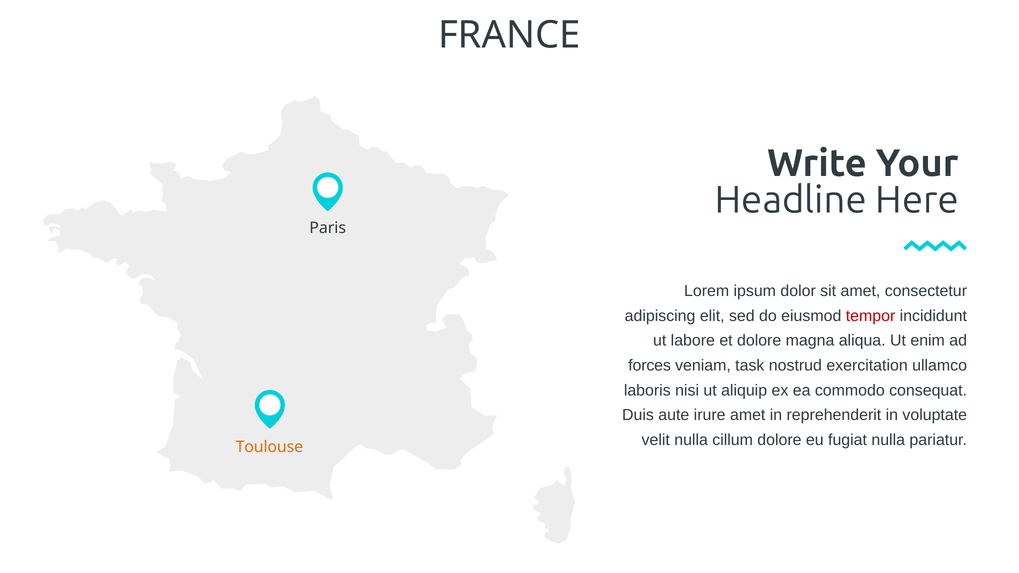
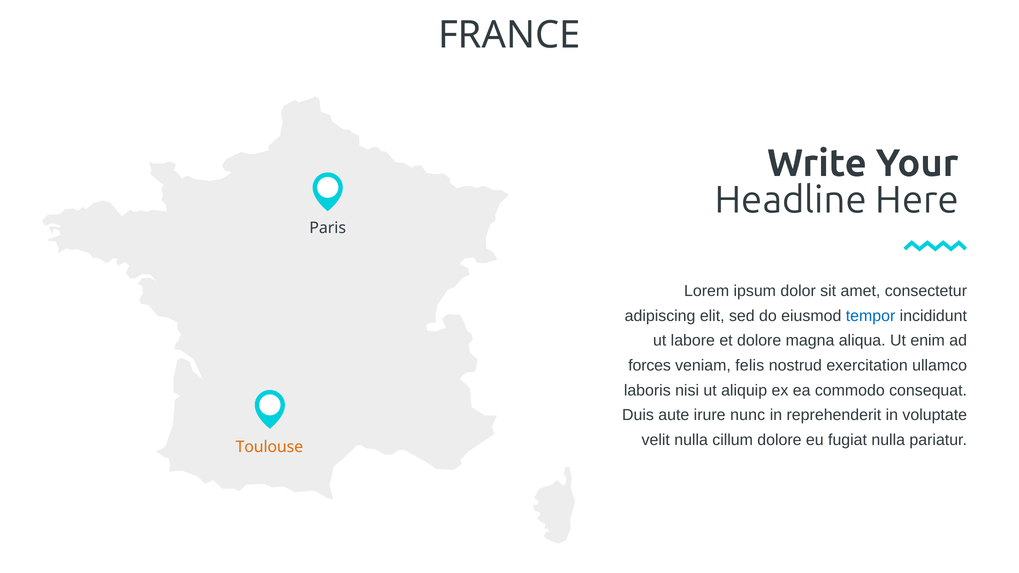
tempor colour: red -> blue
task: task -> felis
irure amet: amet -> nunc
